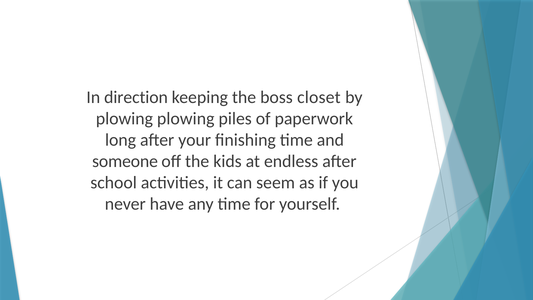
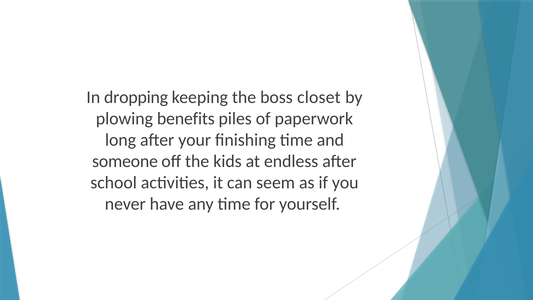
direction: direction -> dropping
plowing plowing: plowing -> benefits
